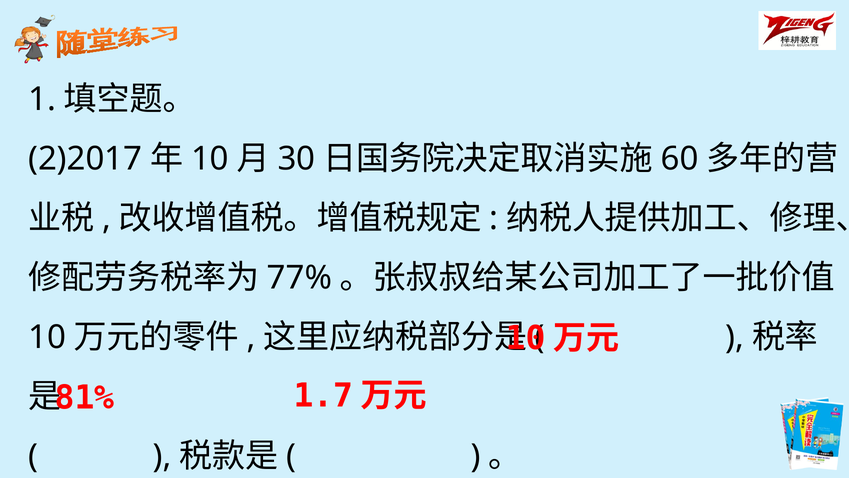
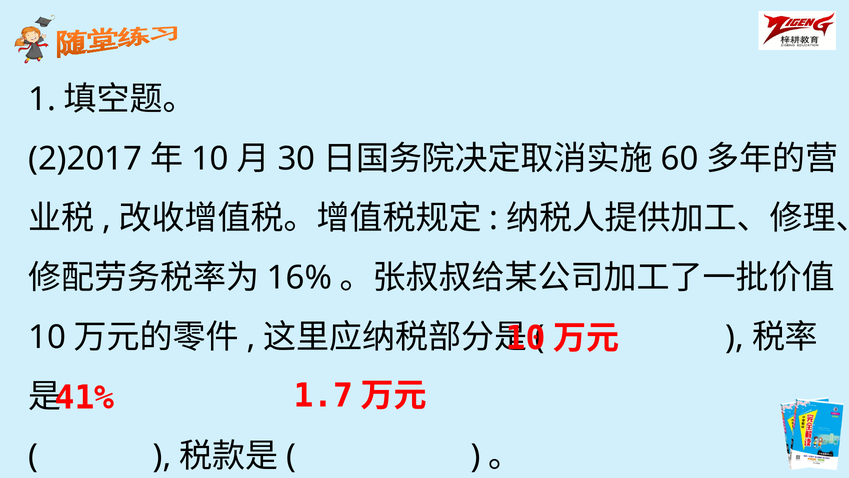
77%: 77% -> 16%
81%: 81% -> 41%
